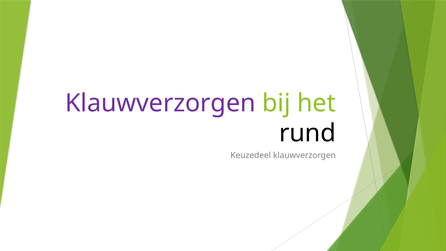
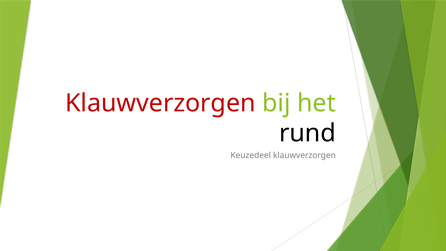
Klauwverzorgen at (160, 103) colour: purple -> red
